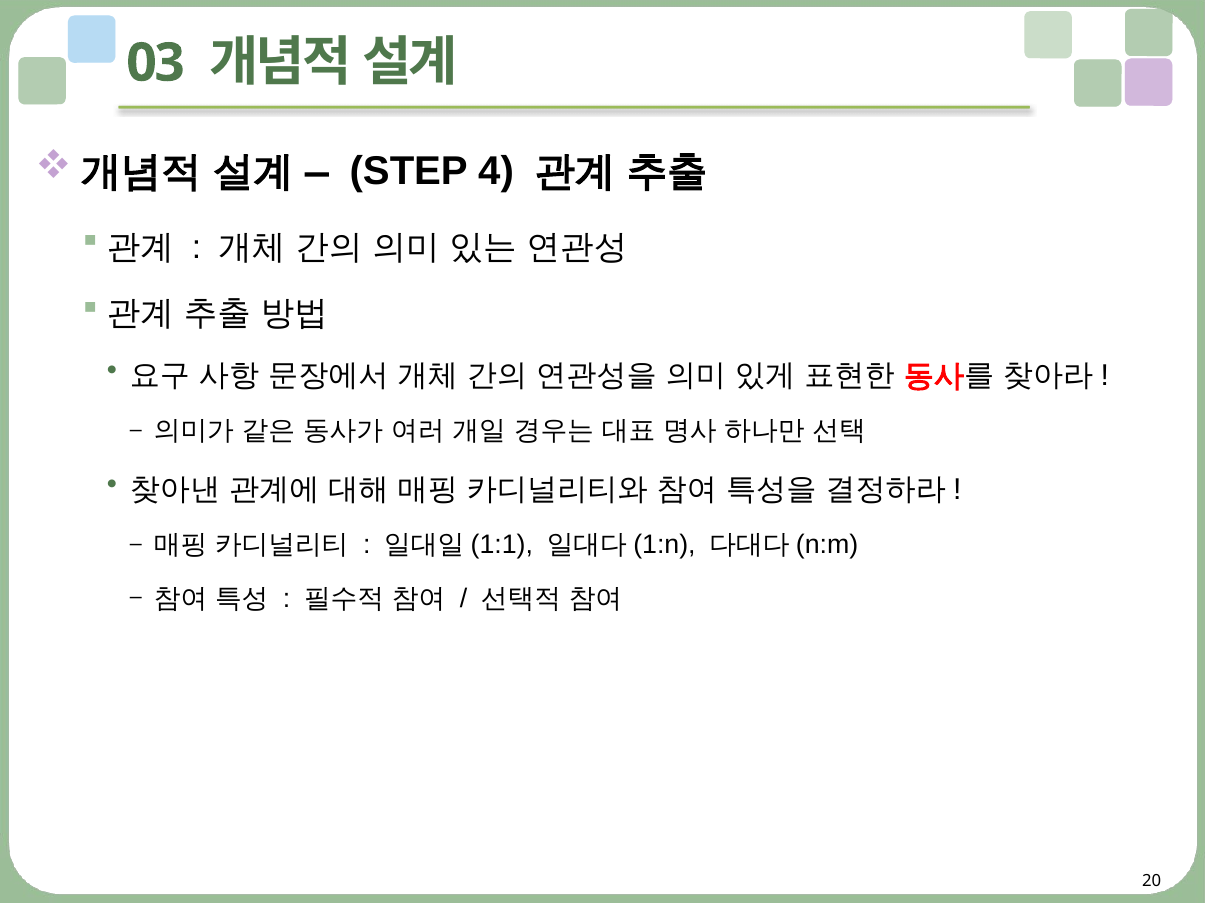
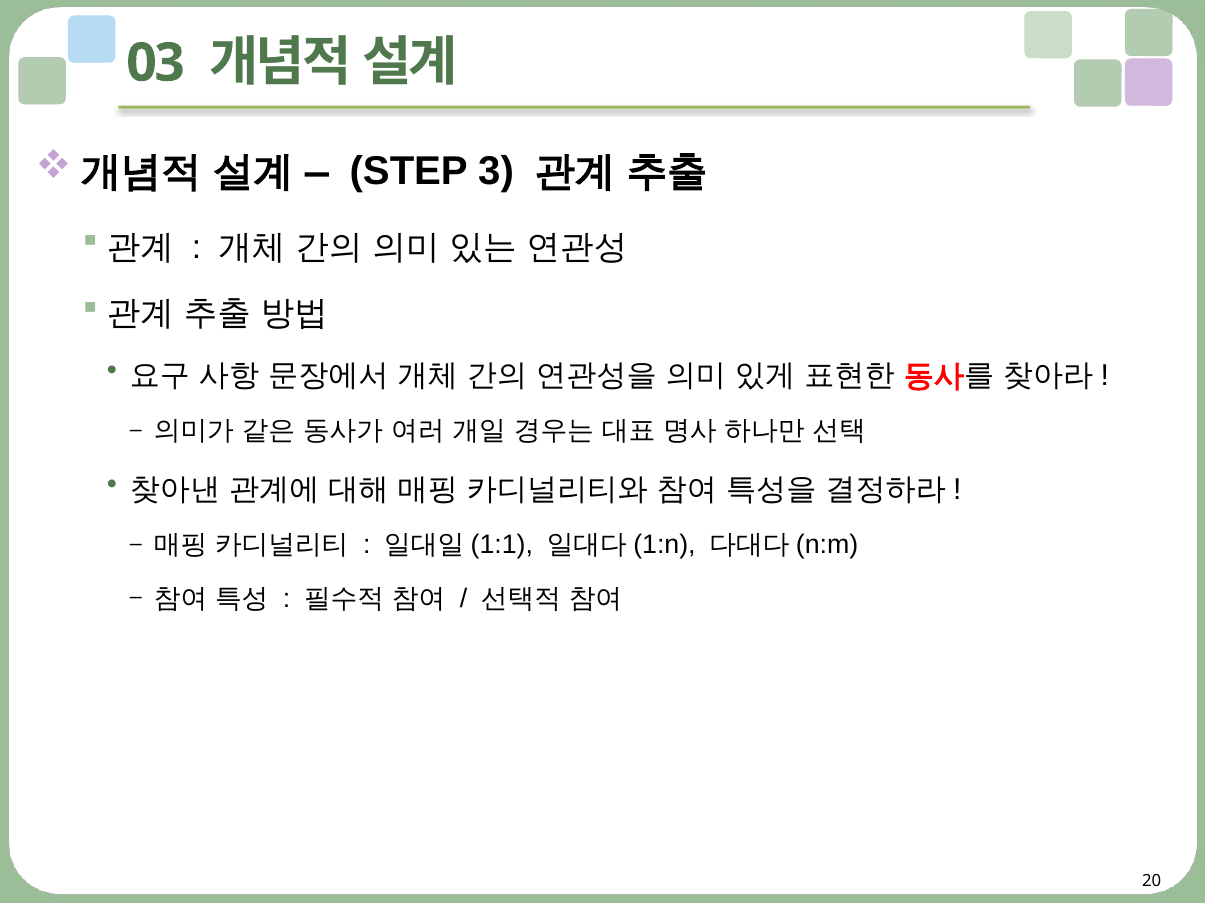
4: 4 -> 3
